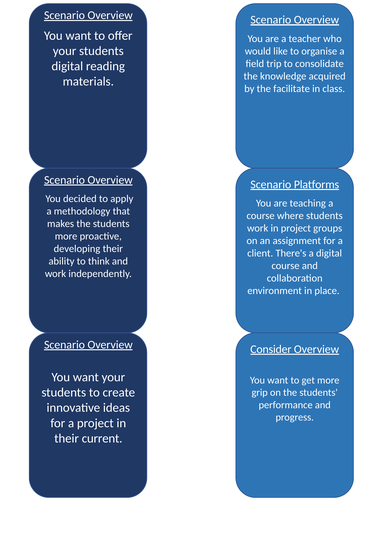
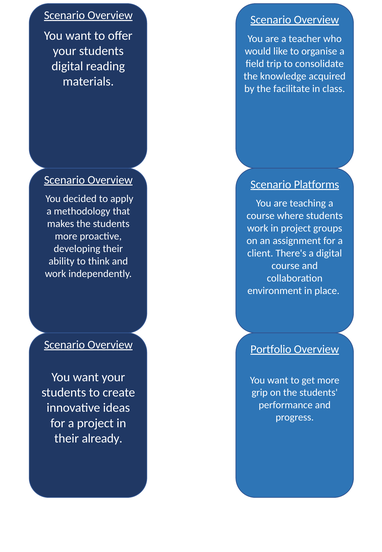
Consider: Consider -> Portfolio
current: current -> already
